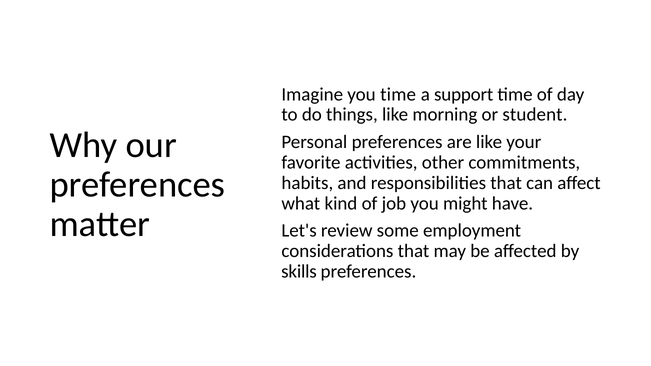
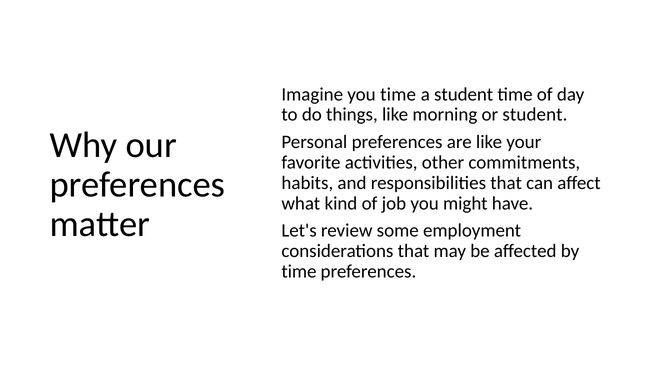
a support: support -> student
skills at (299, 272): skills -> time
